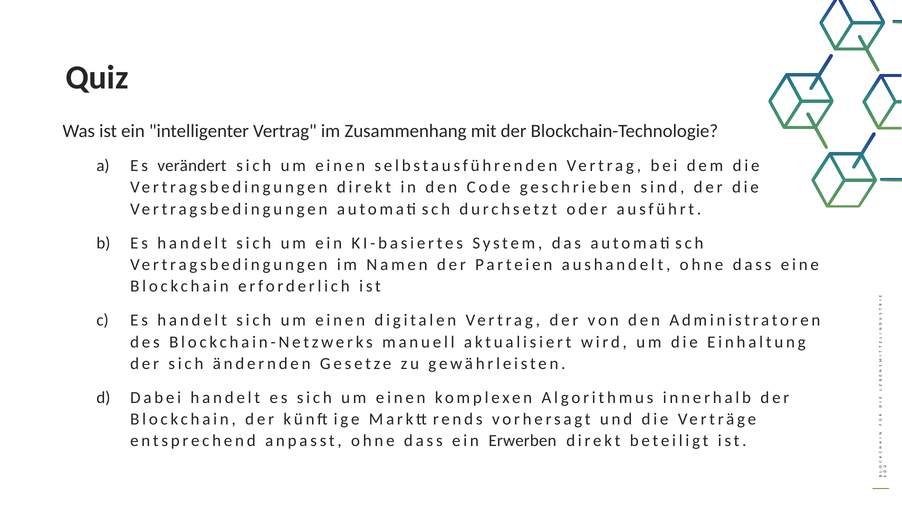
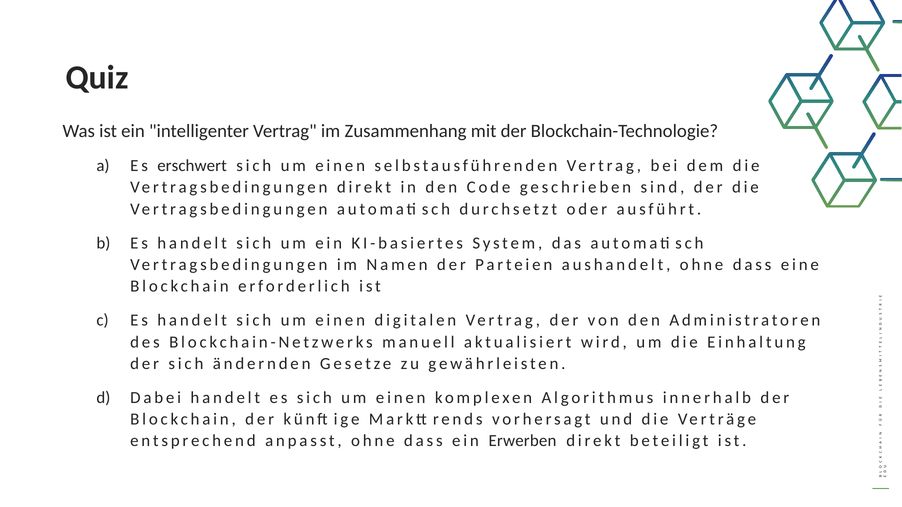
verändert: verändert -> erschwert
